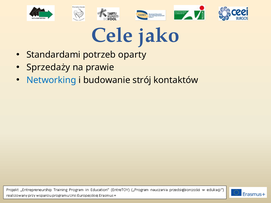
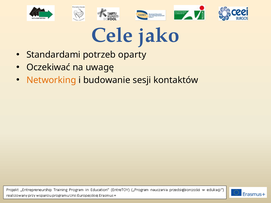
Sprzedaży: Sprzedaży -> Oczekiwać
prawie: prawie -> uwagę
Networking colour: blue -> orange
strój: strój -> sesji
